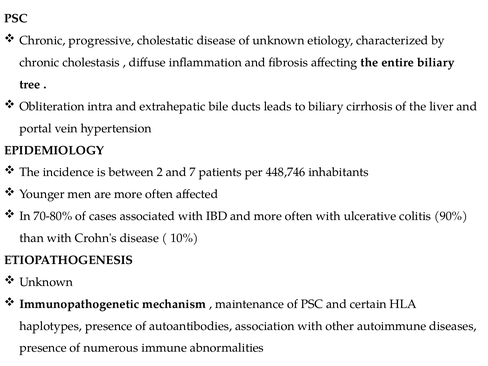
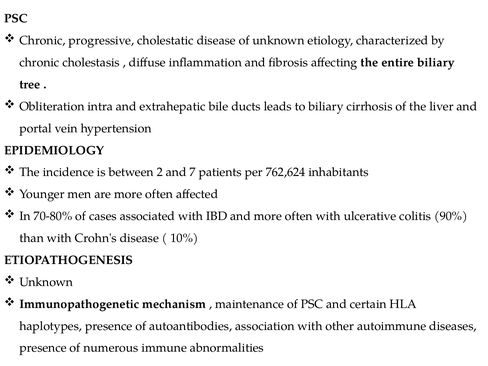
448,746: 448,746 -> 762,624
